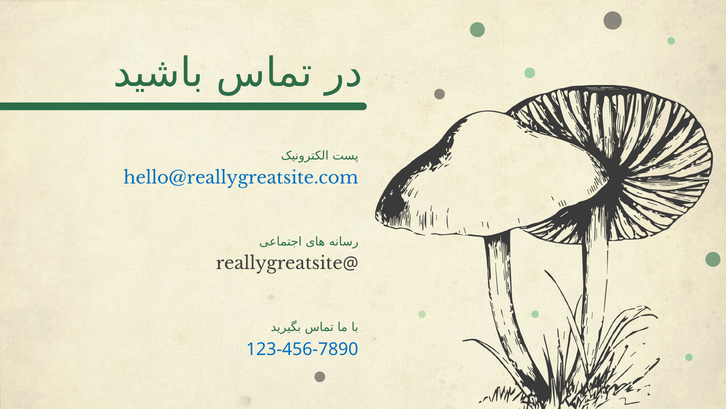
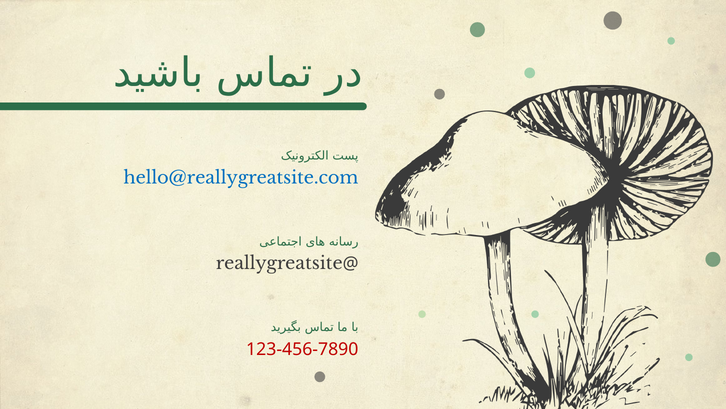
123-456-7890 colour: blue -> red
